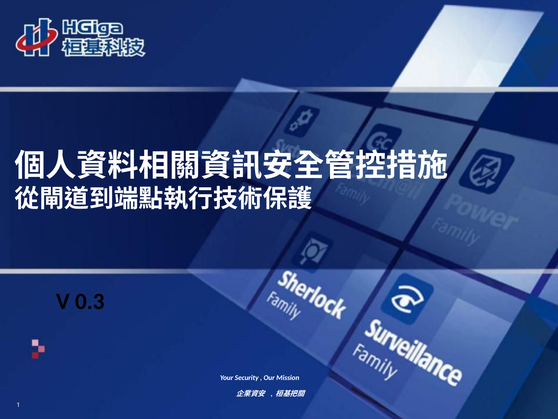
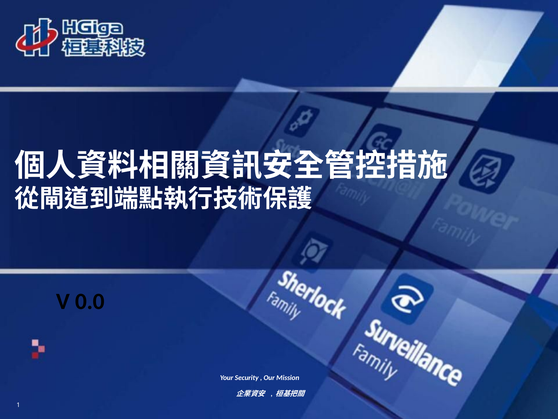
0.3: 0.3 -> 0.0
